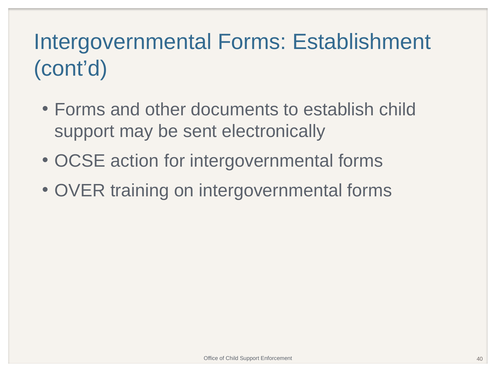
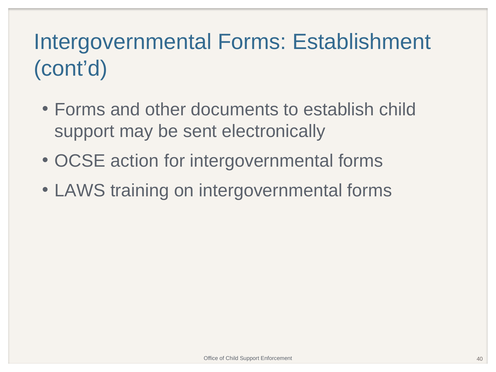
OVER: OVER -> LAWS
